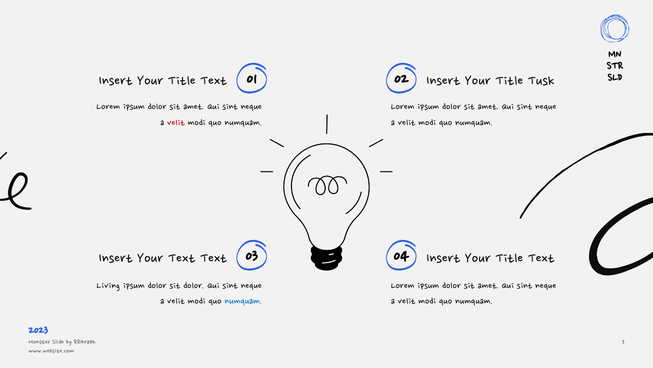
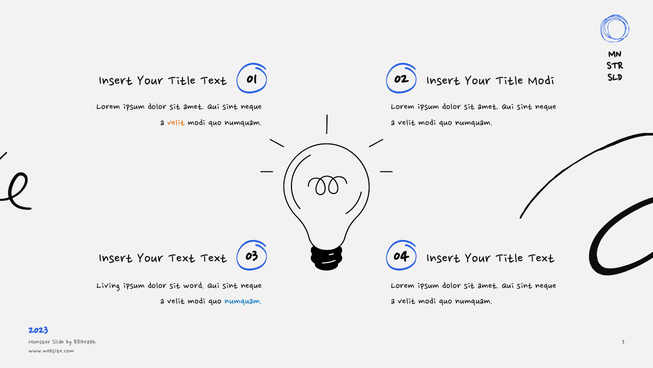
Title Tusk: Tusk -> Modi
velit at (176, 123) colour: red -> orange
sit dolor: dolor -> word
